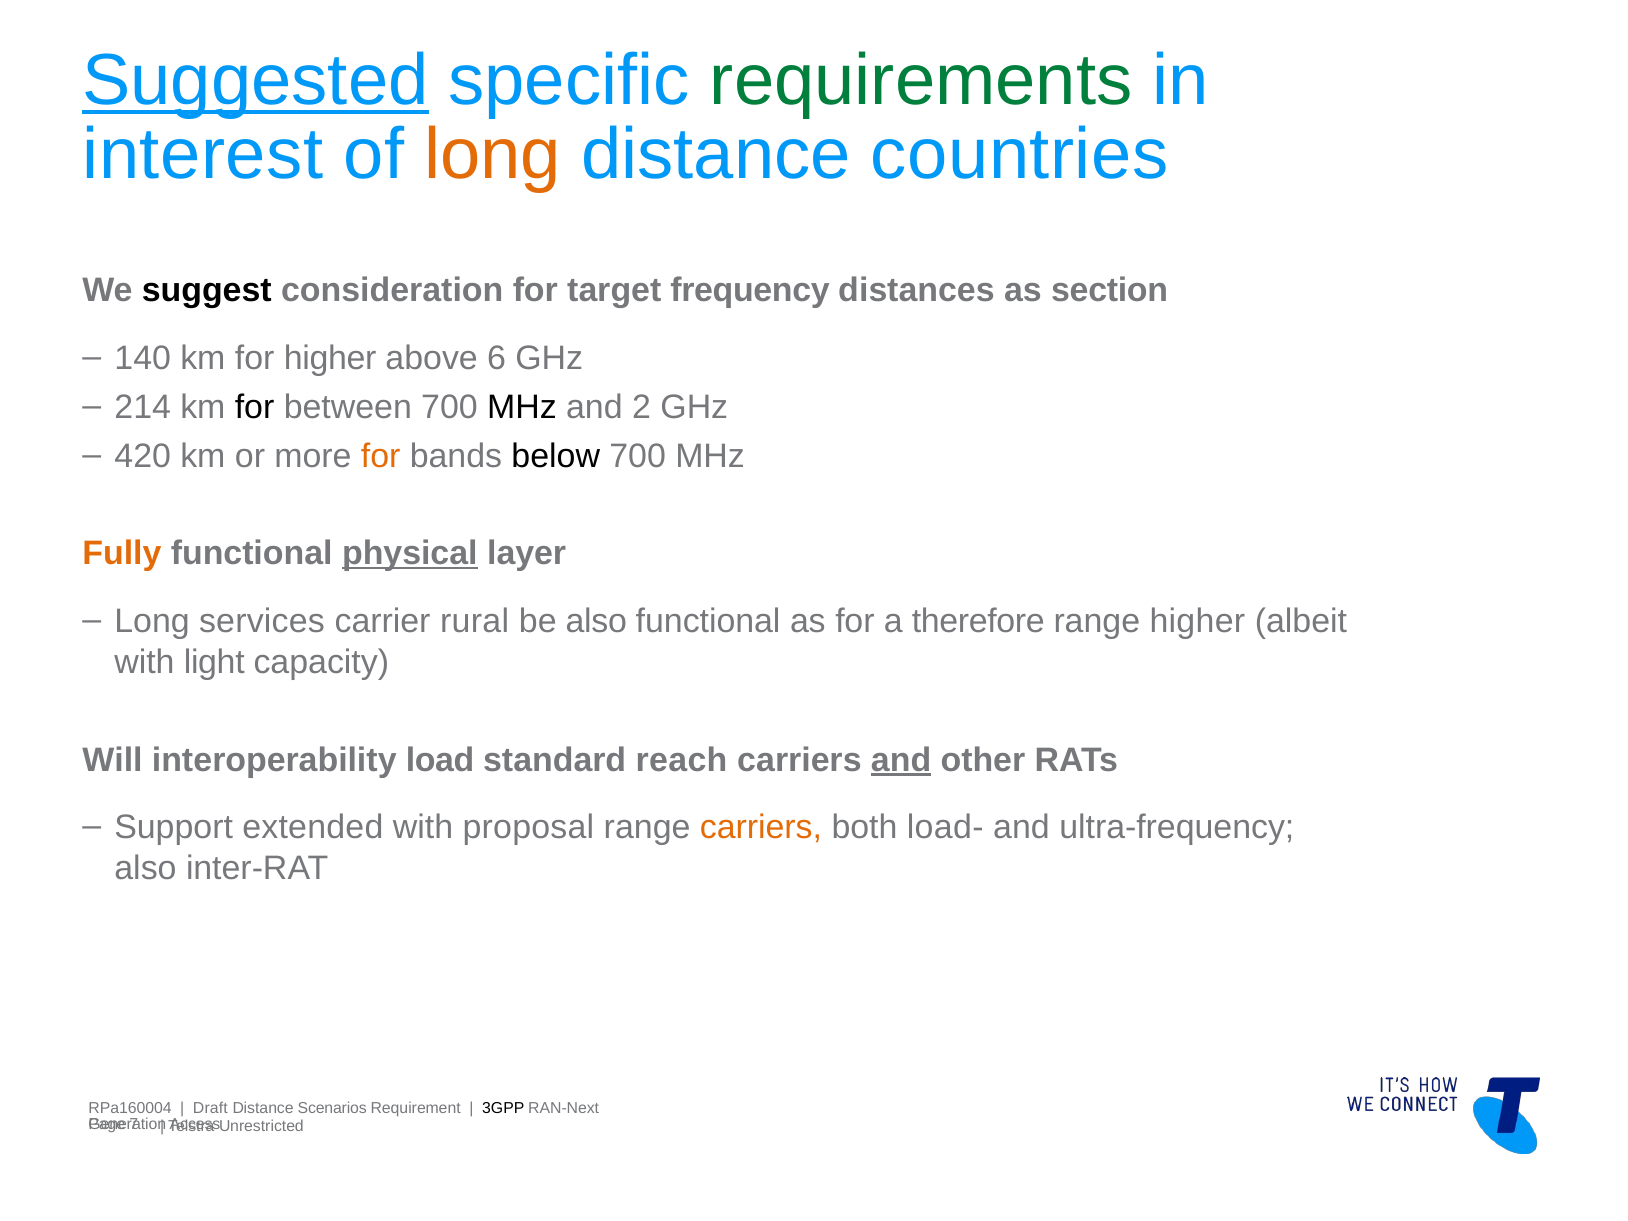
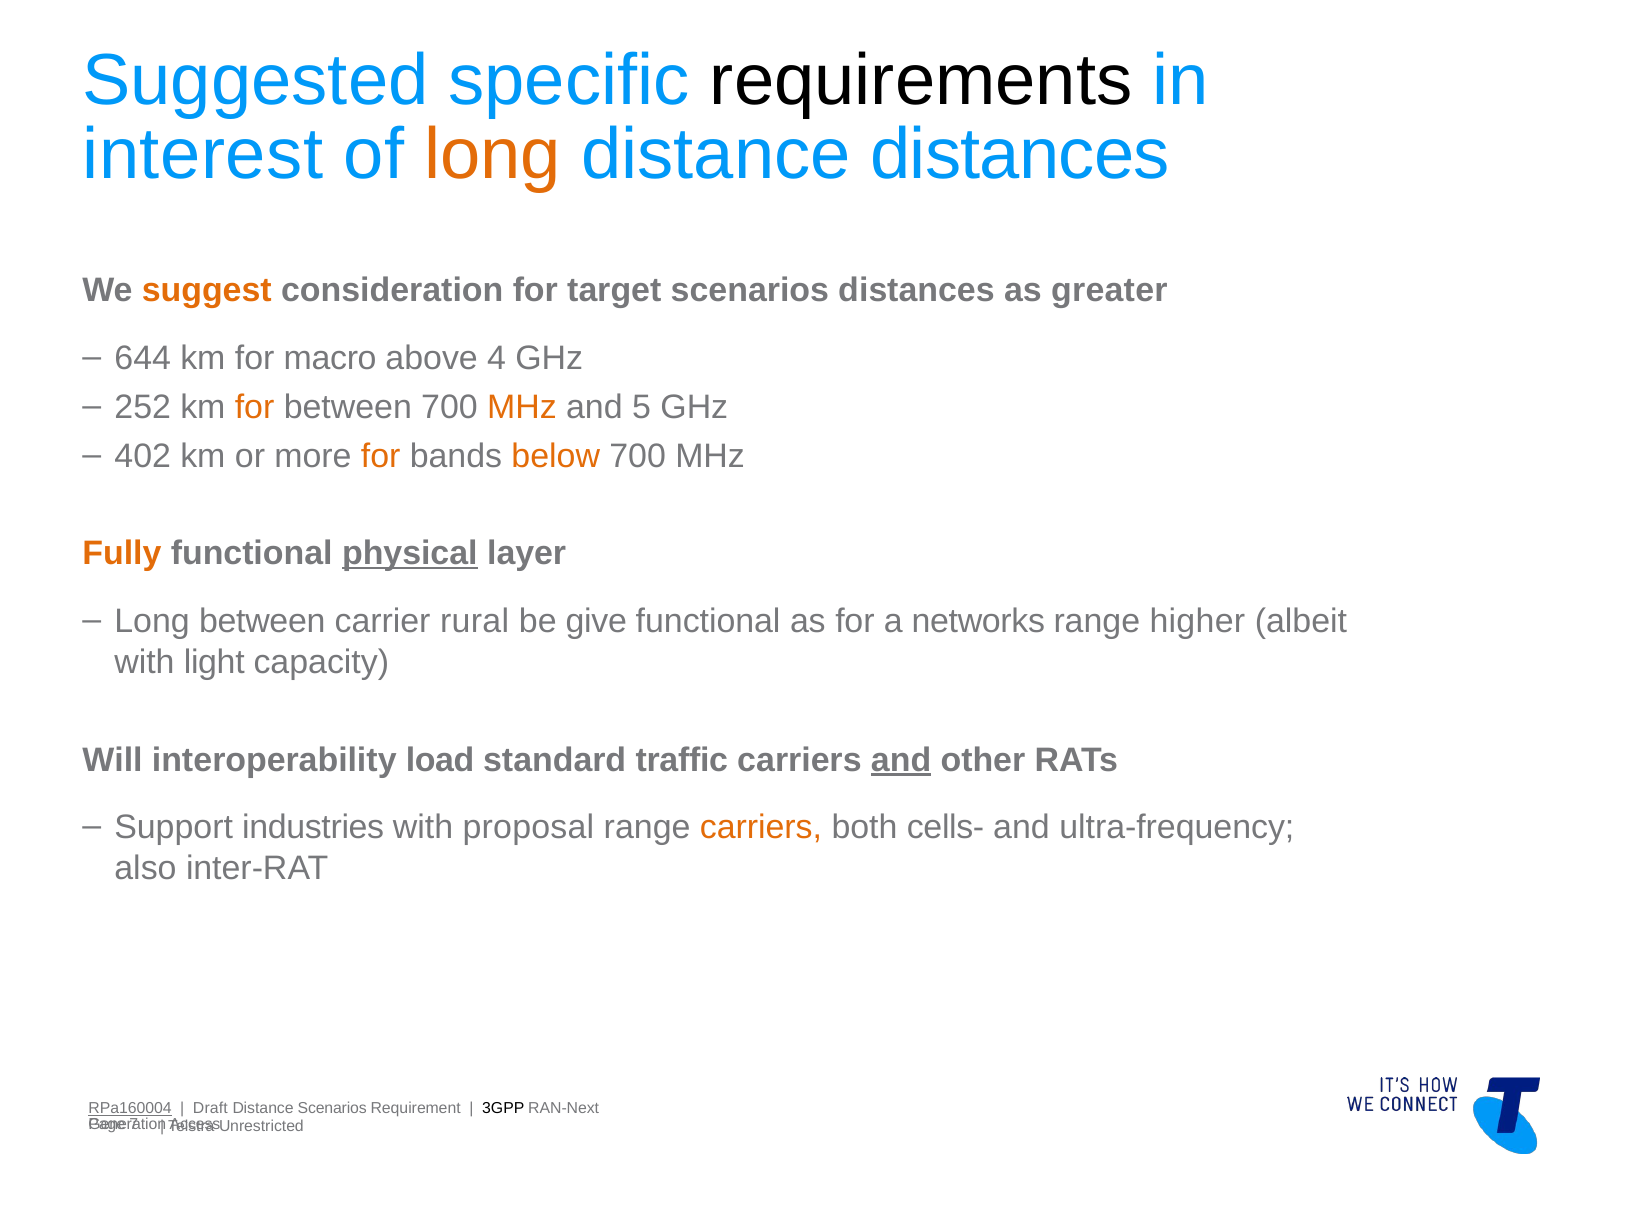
Suggested underline: present -> none
requirements colour: green -> black
distance countries: countries -> distances
suggest colour: black -> orange
target frequency: frequency -> scenarios
section: section -> greater
140: 140 -> 644
for higher: higher -> macro
6: 6 -> 4
214: 214 -> 252
for at (255, 407) colour: black -> orange
MHz at (522, 407) colour: black -> orange
2: 2 -> 5
420: 420 -> 402
below colour: black -> orange
Long services: services -> between
be also: also -> give
therefore: therefore -> networks
reach: reach -> traffic
extended: extended -> industries
load-: load- -> cells-
RPa160004 underline: none -> present
